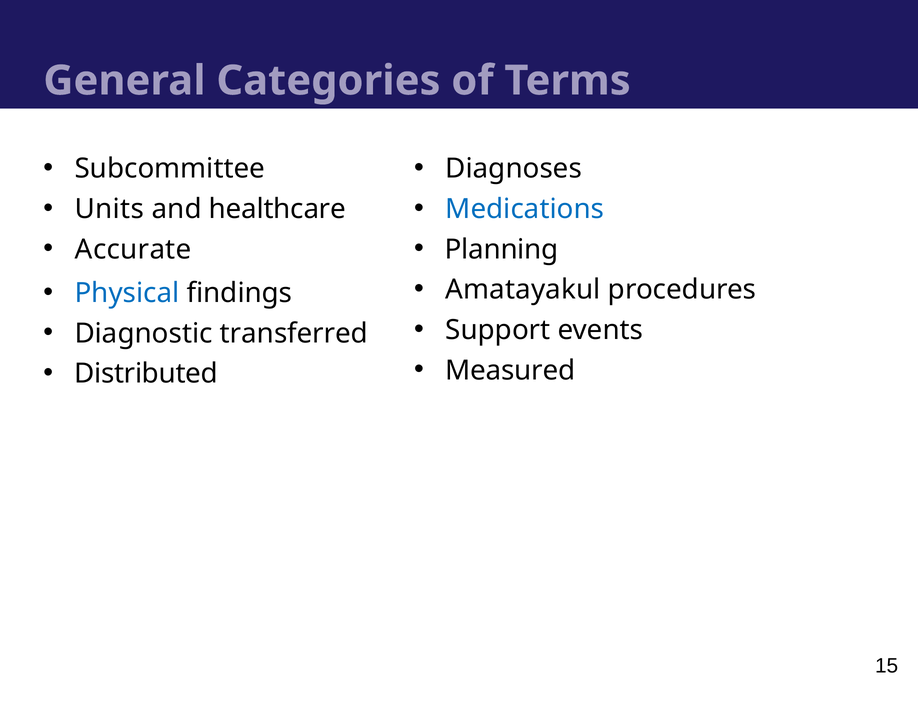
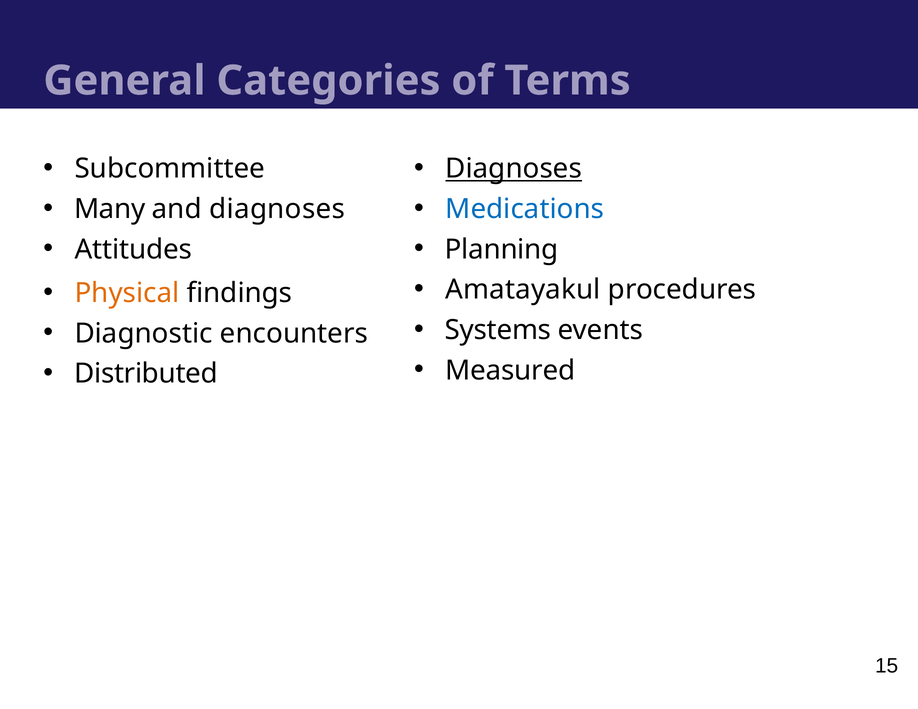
Diagnoses at (514, 169) underline: none -> present
Units: Units -> Many
and healthcare: healthcare -> diagnoses
Accurate: Accurate -> Attitudes
Physical colour: blue -> orange
Support: Support -> Systems
transferred: transferred -> encounters
